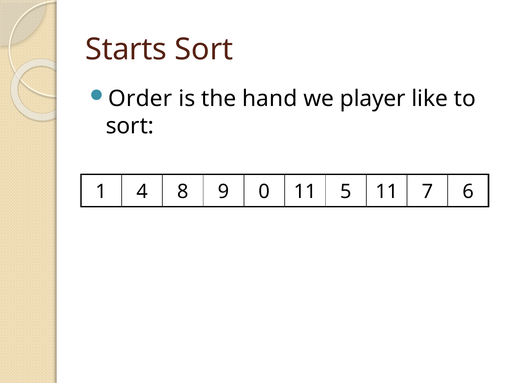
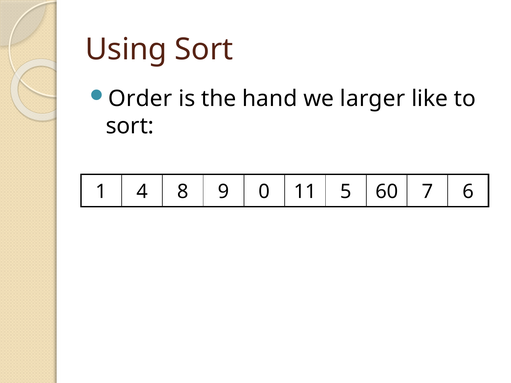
Starts: Starts -> Using
player: player -> larger
5 11: 11 -> 60
